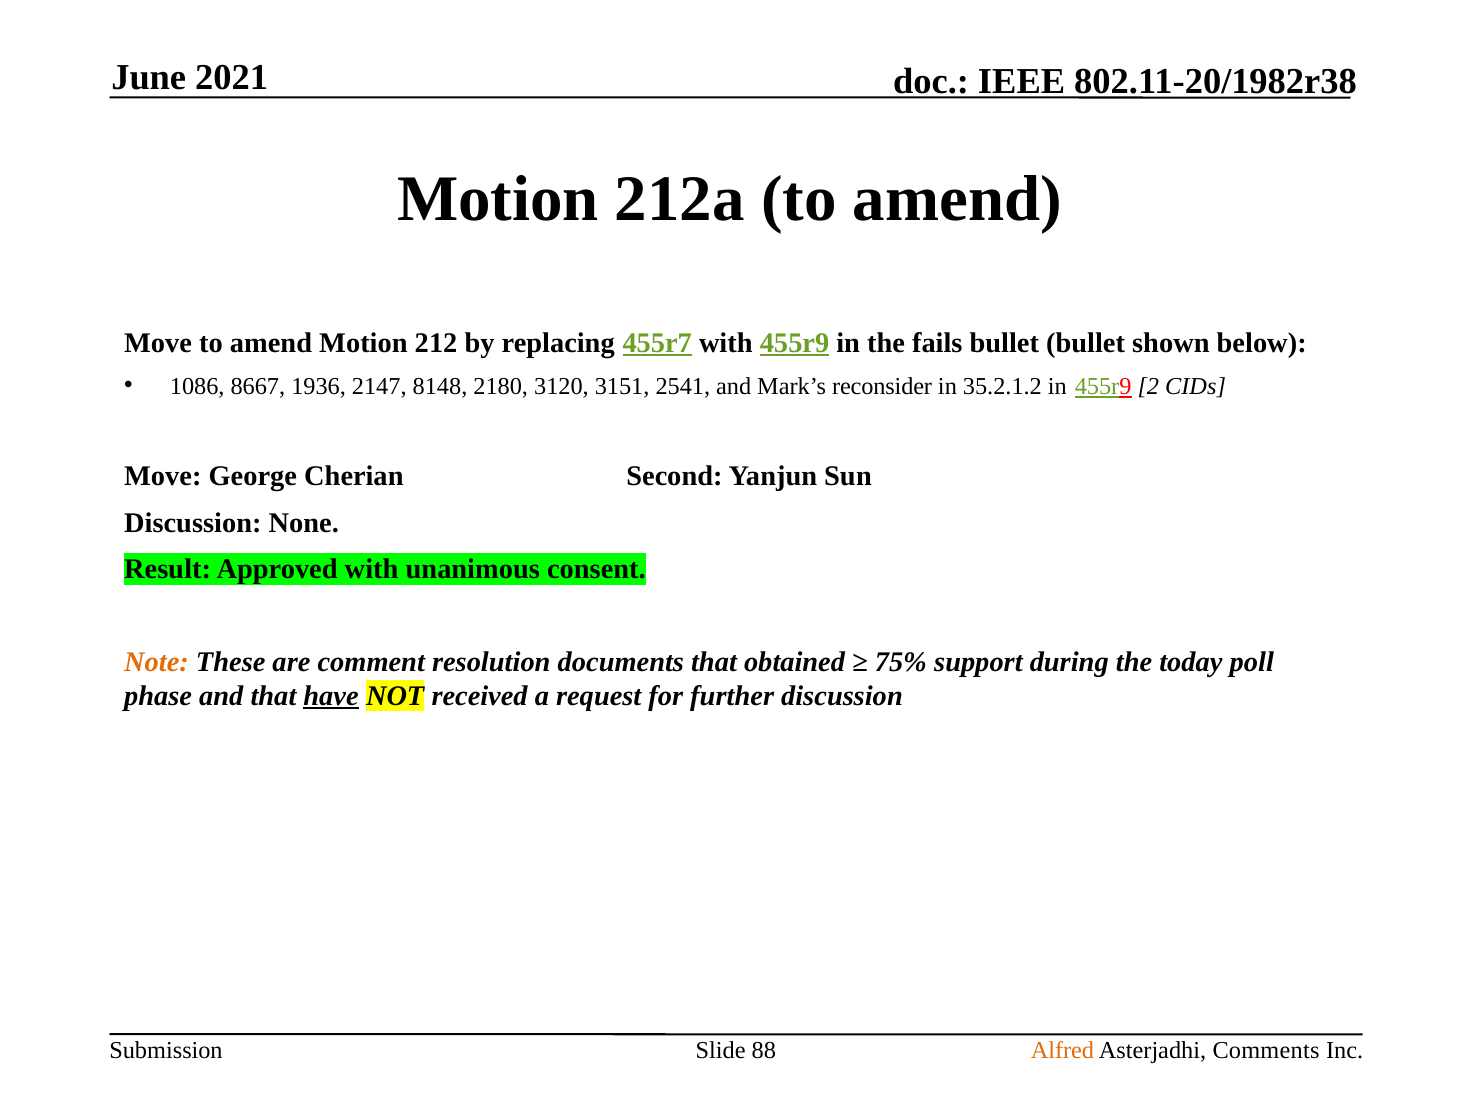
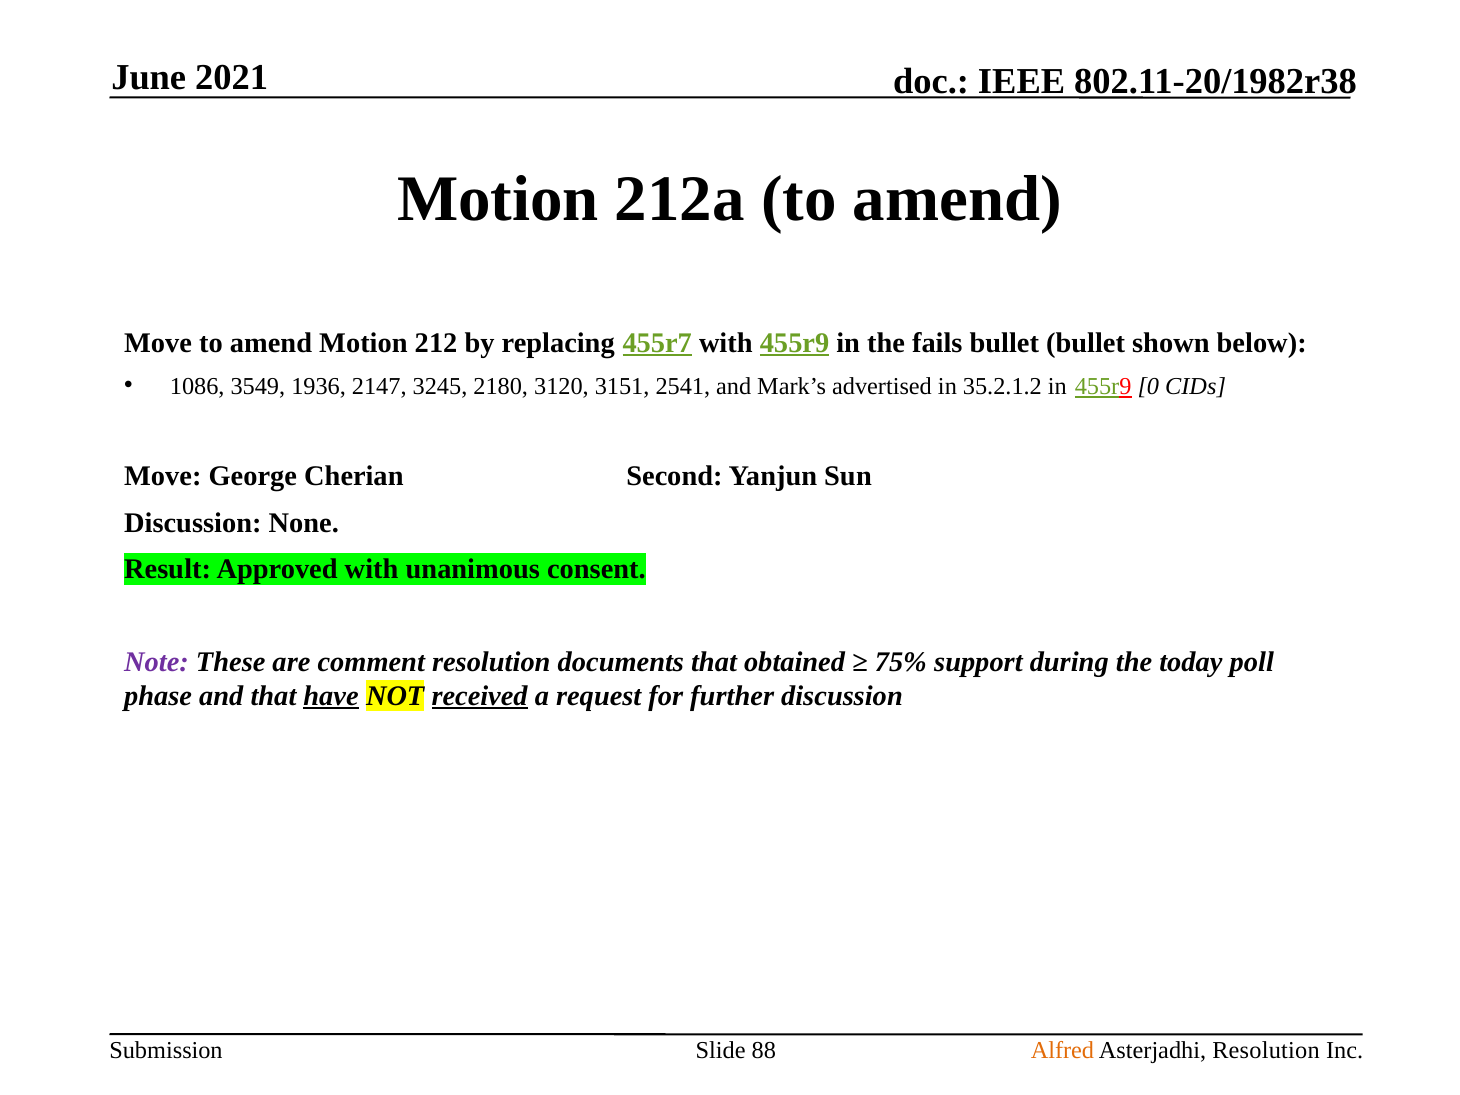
8667: 8667 -> 3549
8148: 8148 -> 3245
reconsider: reconsider -> advertised
2: 2 -> 0
Note colour: orange -> purple
received underline: none -> present
Asterjadhi Comments: Comments -> Resolution
